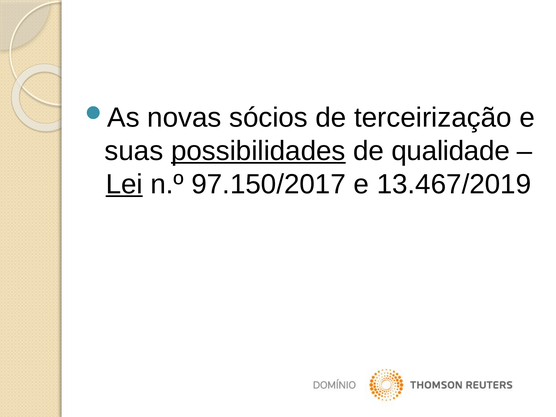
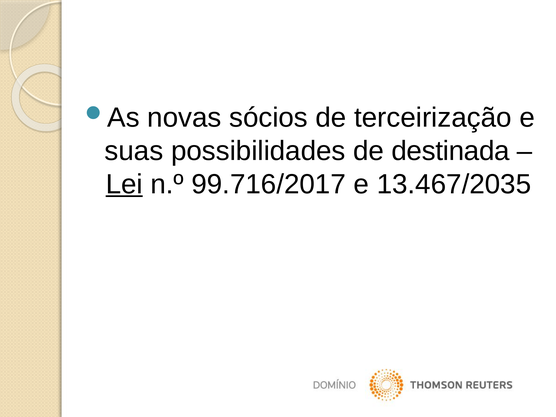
possibilidades underline: present -> none
qualidade: qualidade -> destinada
97.150/2017: 97.150/2017 -> 99.716/2017
13.467/2019: 13.467/2019 -> 13.467/2035
